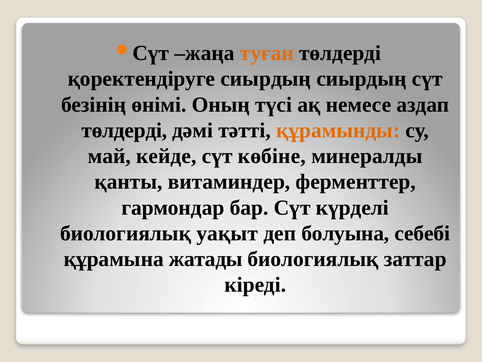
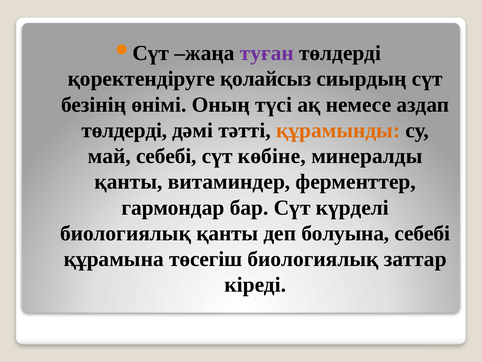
туған colour: orange -> purple
қоректендіруге сиырдың: сиырдың -> қолайсыз
май кейде: кейде -> себебі
биологиялық уақыт: уақыт -> қанты
жатады: жатады -> төсегіш
